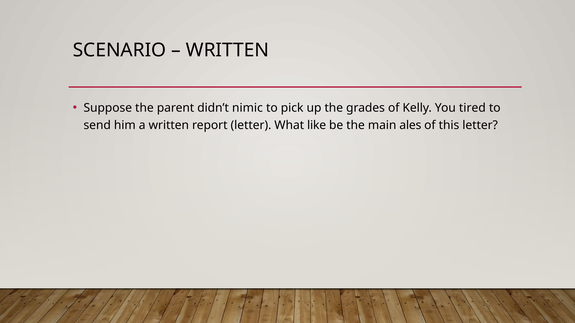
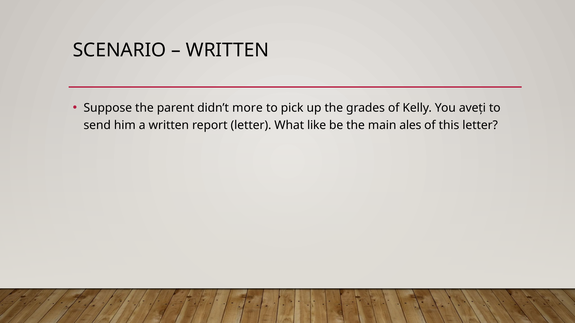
nimic: nimic -> more
tired: tired -> aveți
